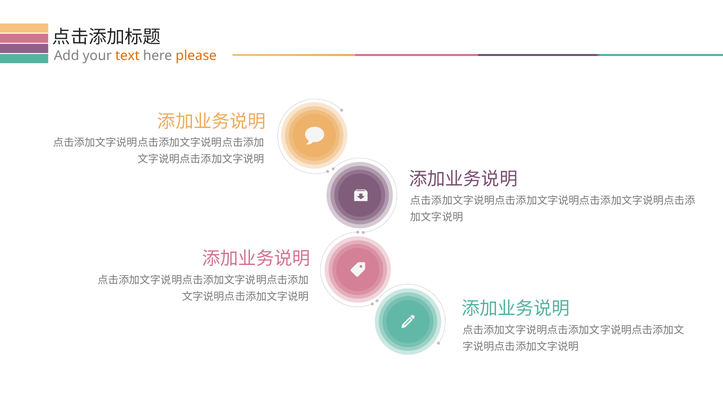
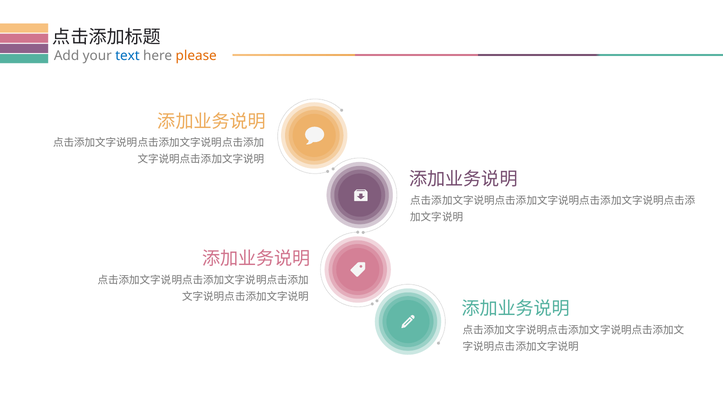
text colour: orange -> blue
